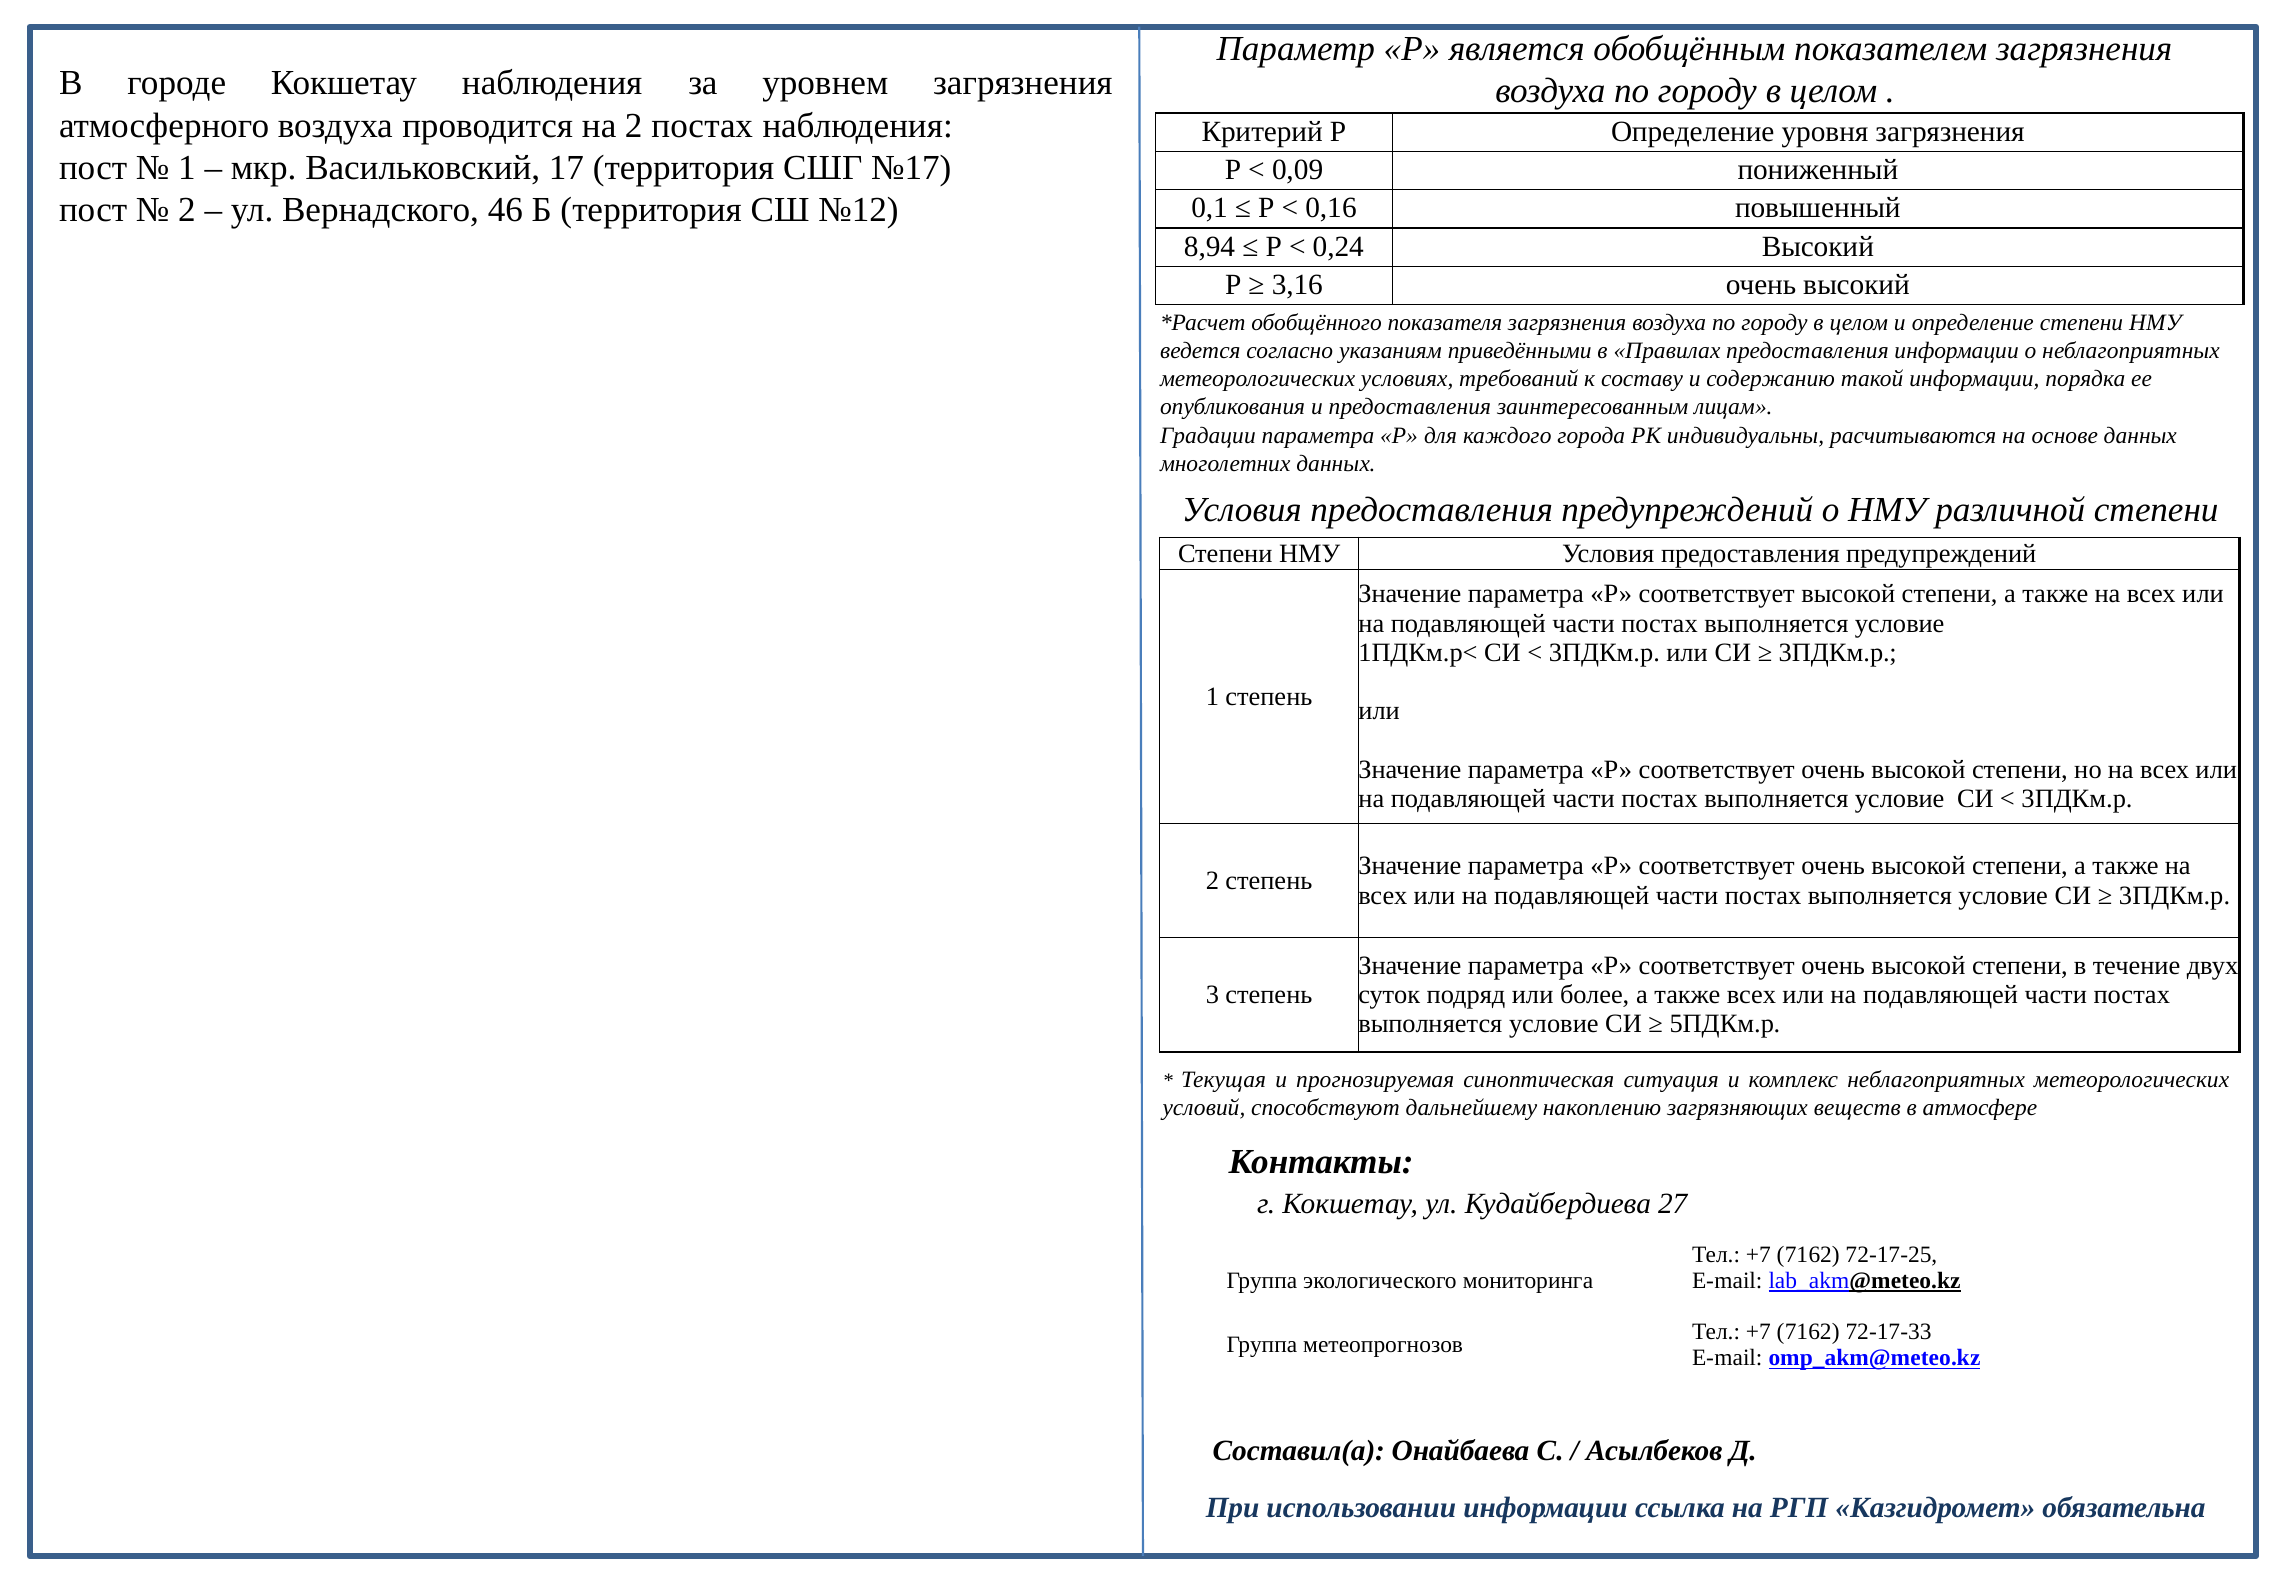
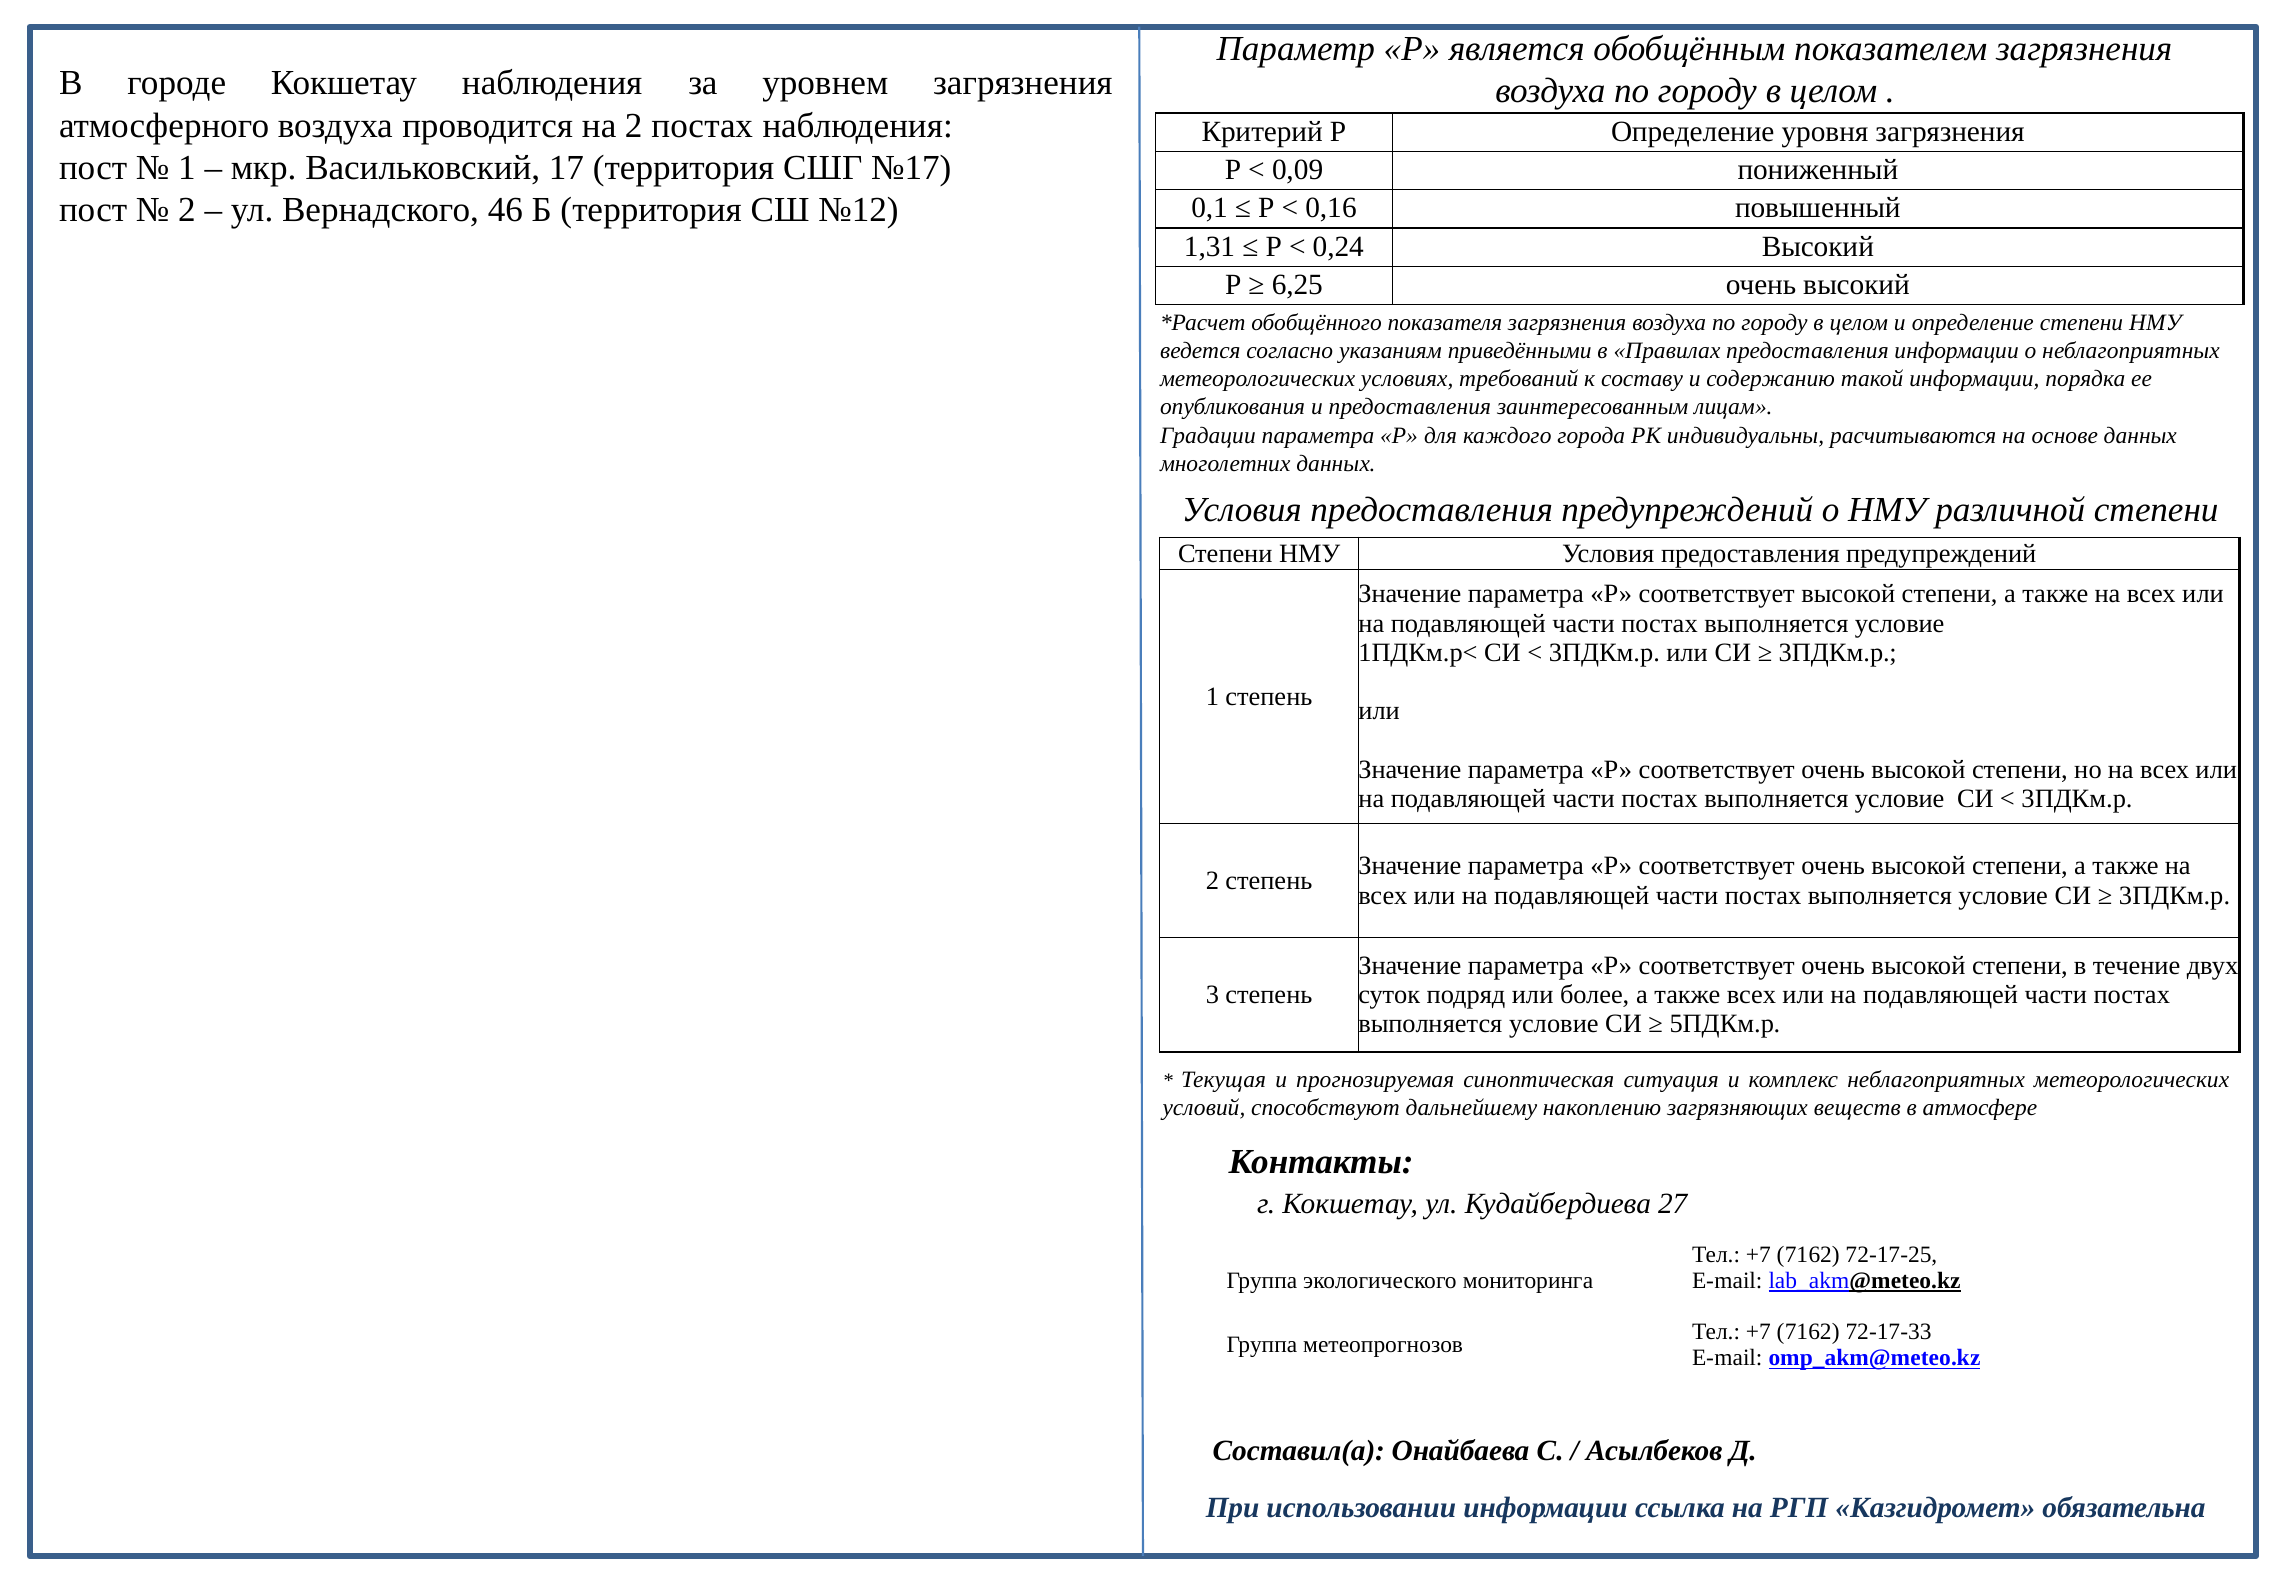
8,94: 8,94 -> 1,31
3,16: 3,16 -> 6,25
